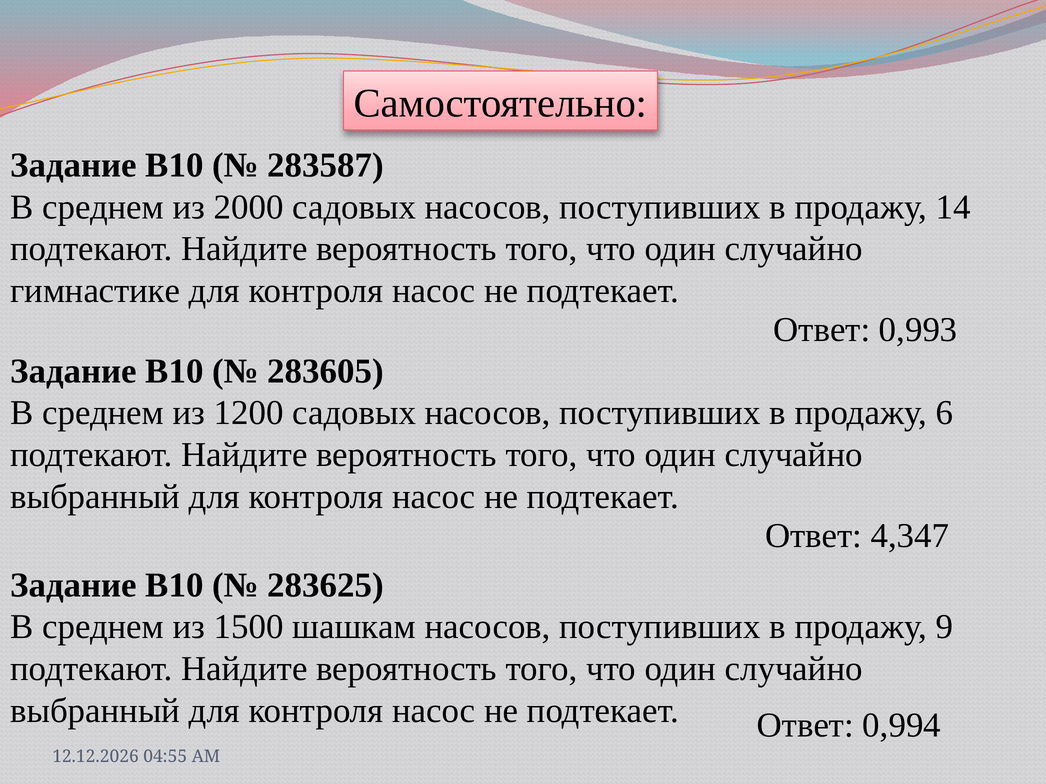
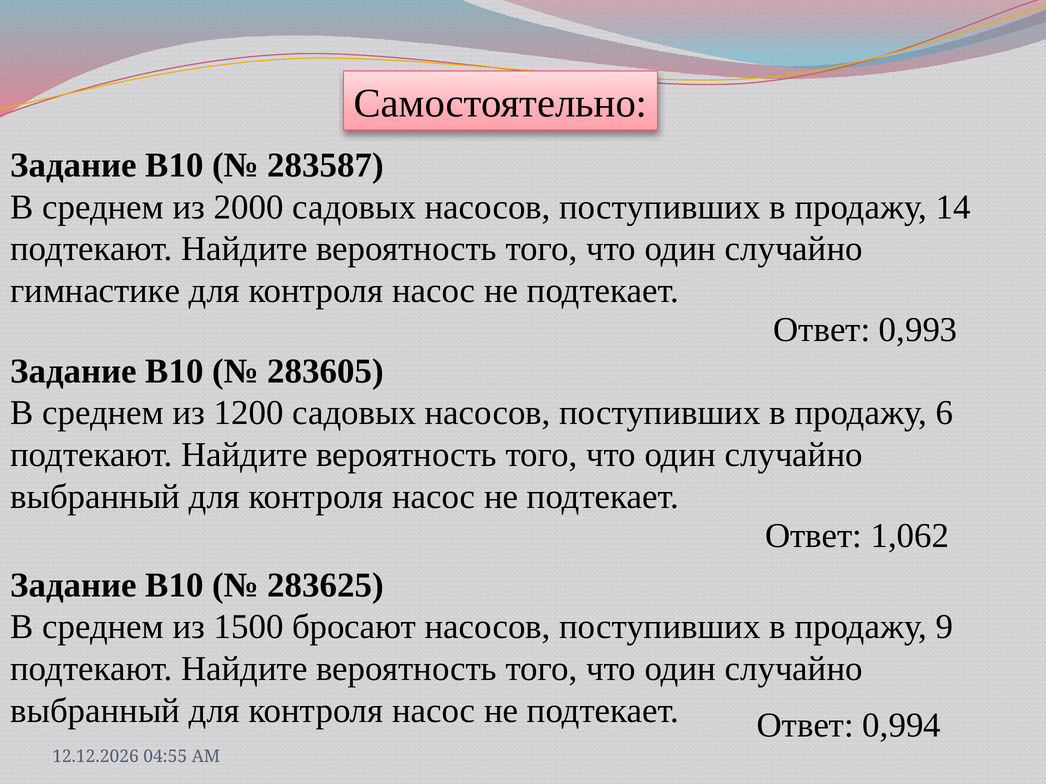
4,347: 4,347 -> 1,062
шашкам: шашкам -> бросают
